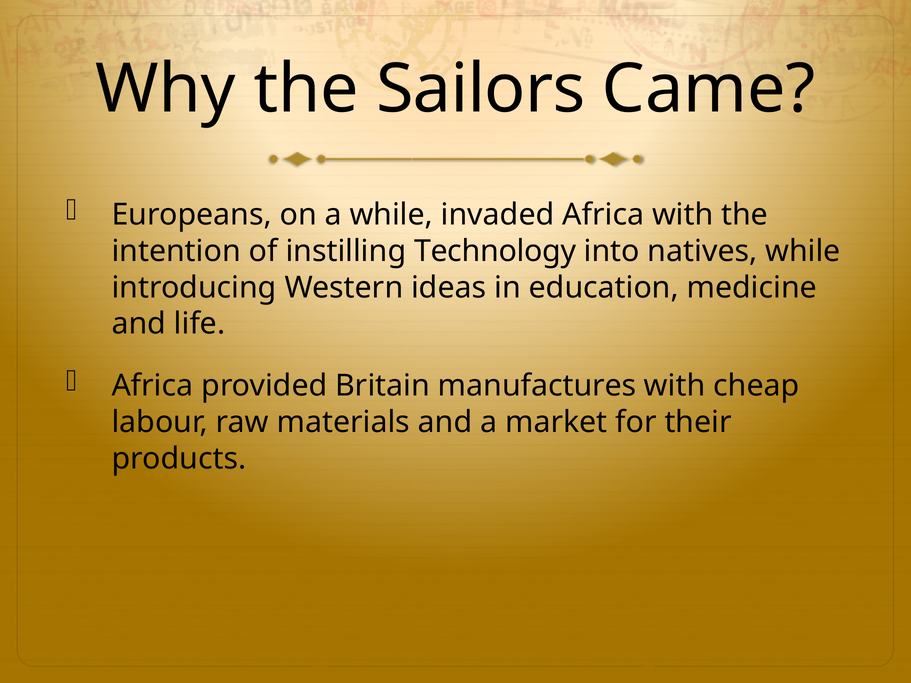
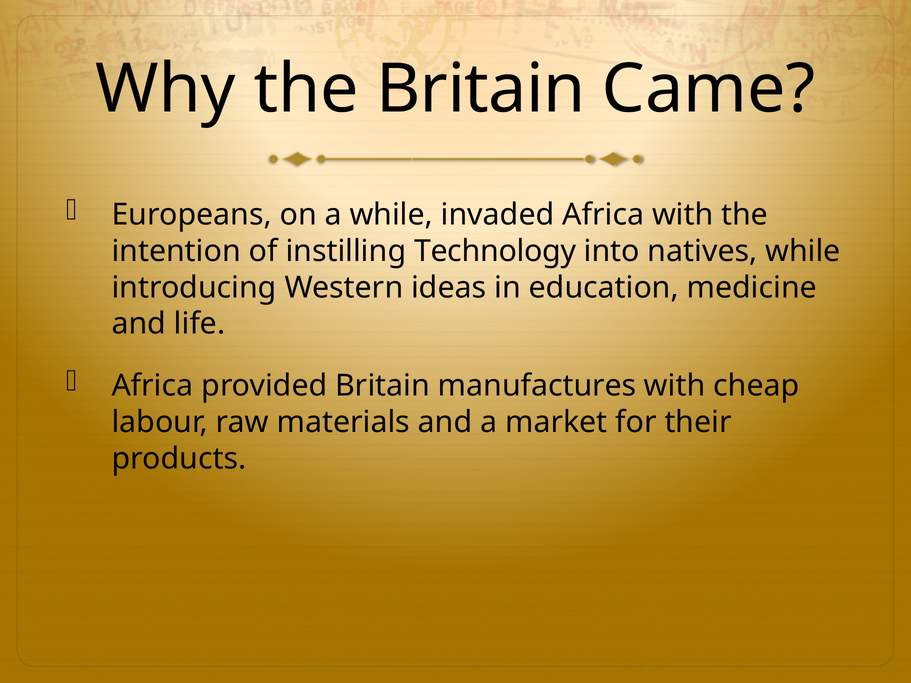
the Sailors: Sailors -> Britain
